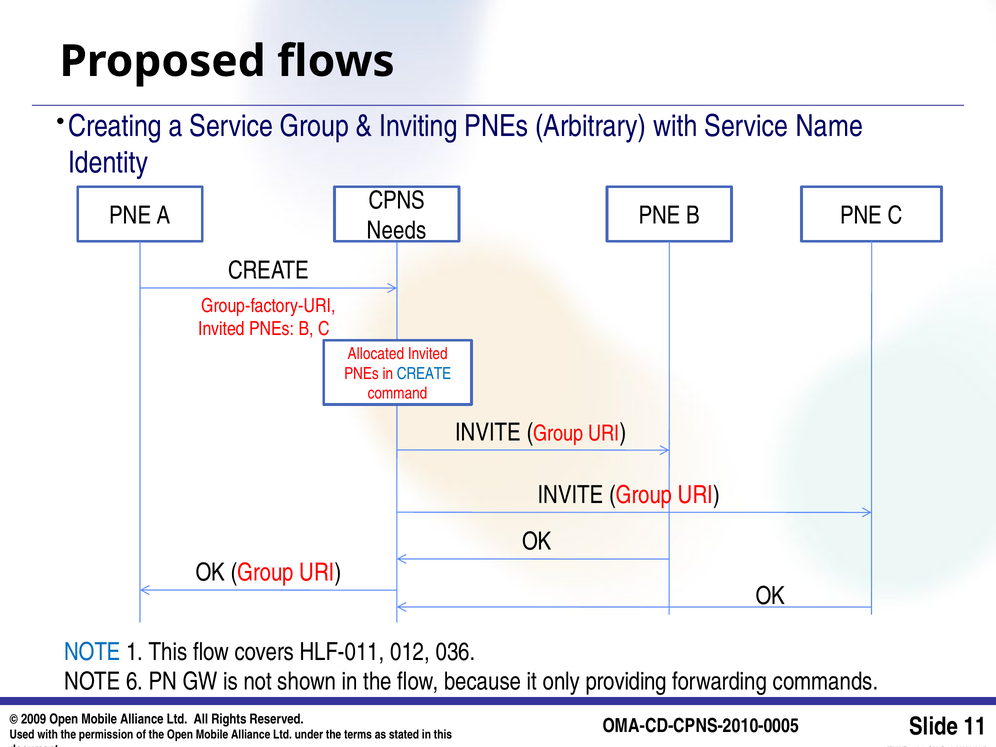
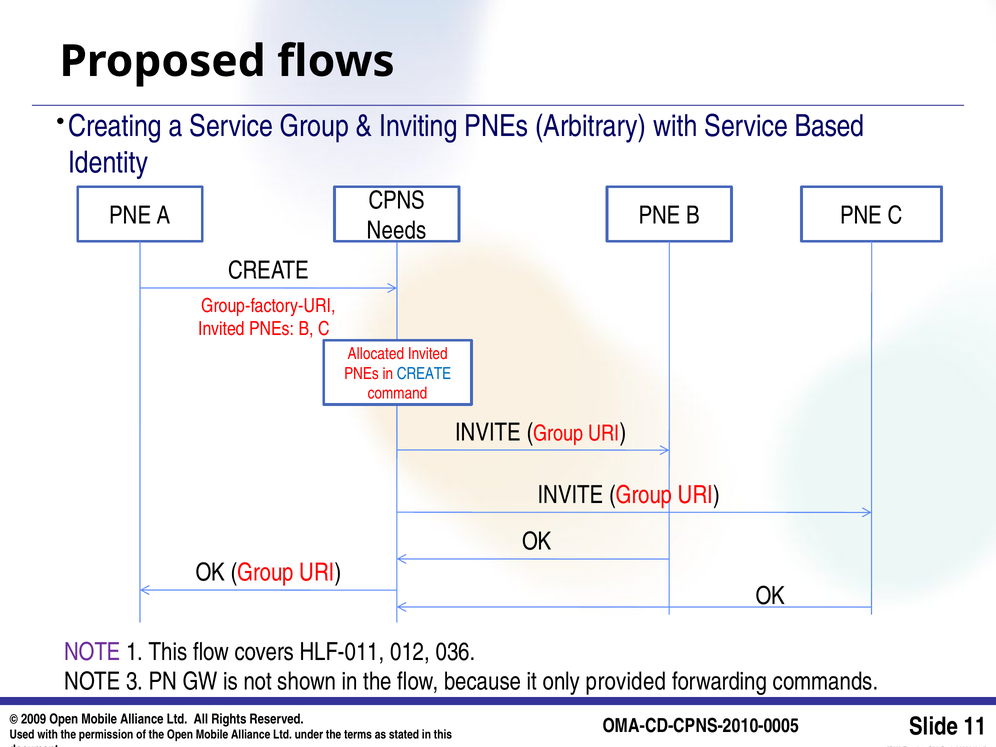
Name: Name -> Based
NOTE at (92, 652) colour: blue -> purple
6: 6 -> 3
providing: providing -> provided
